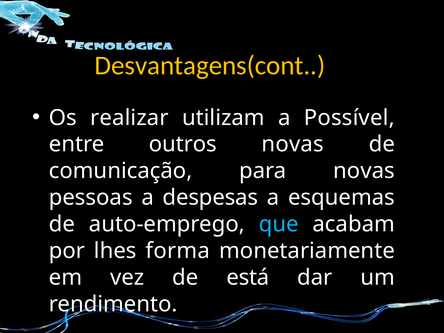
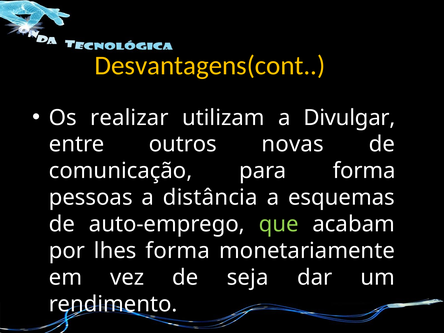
Possível: Possível -> Divulgar
para novas: novas -> forma
despesas: despesas -> distância
que colour: light blue -> light green
está: está -> seja
